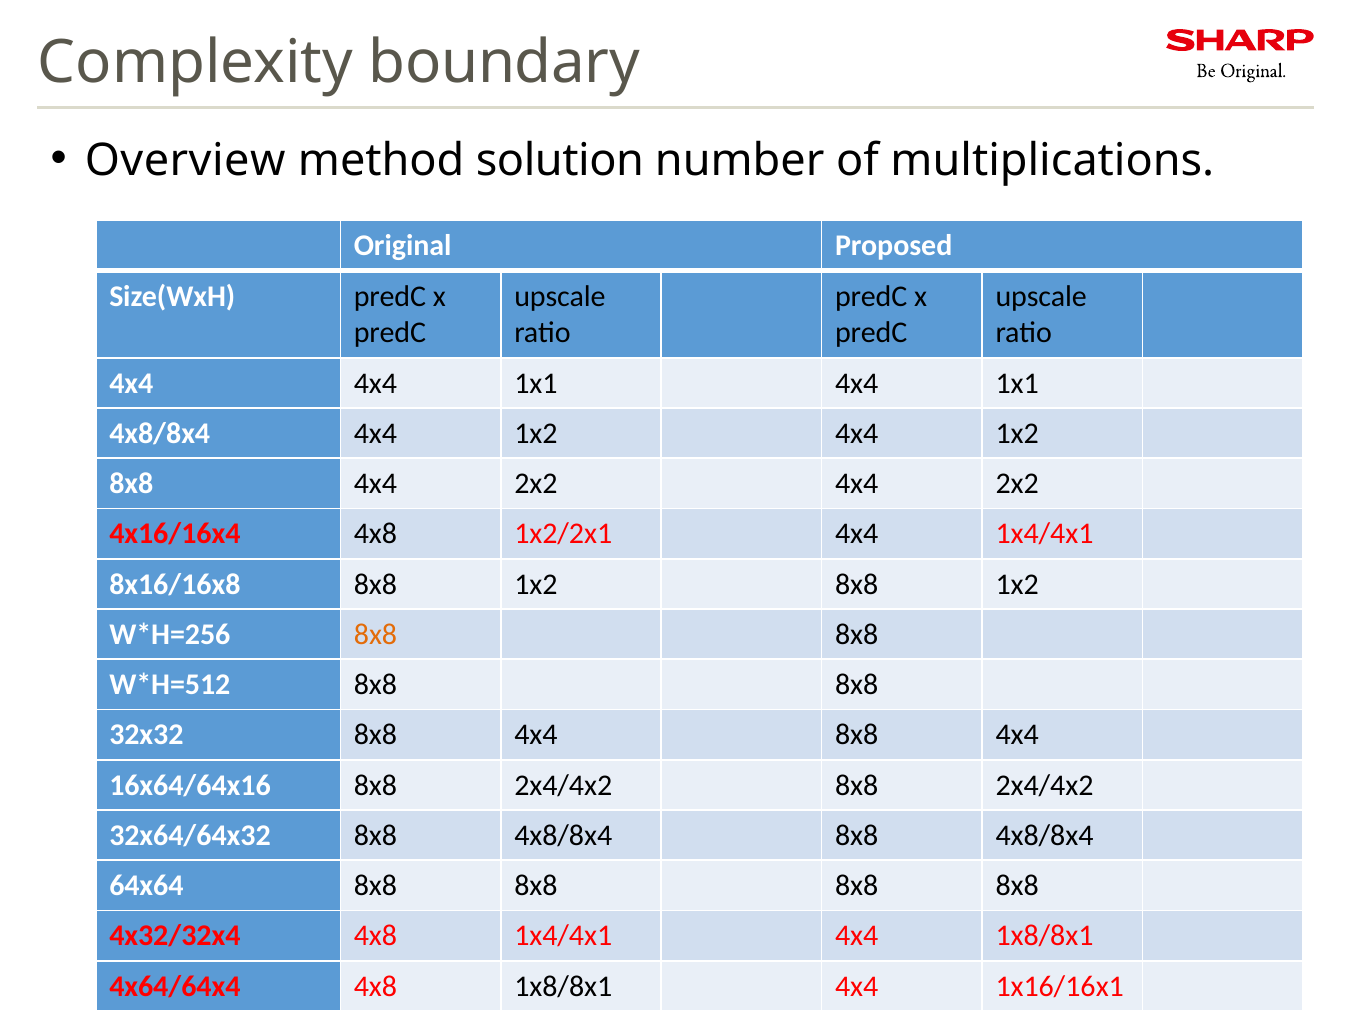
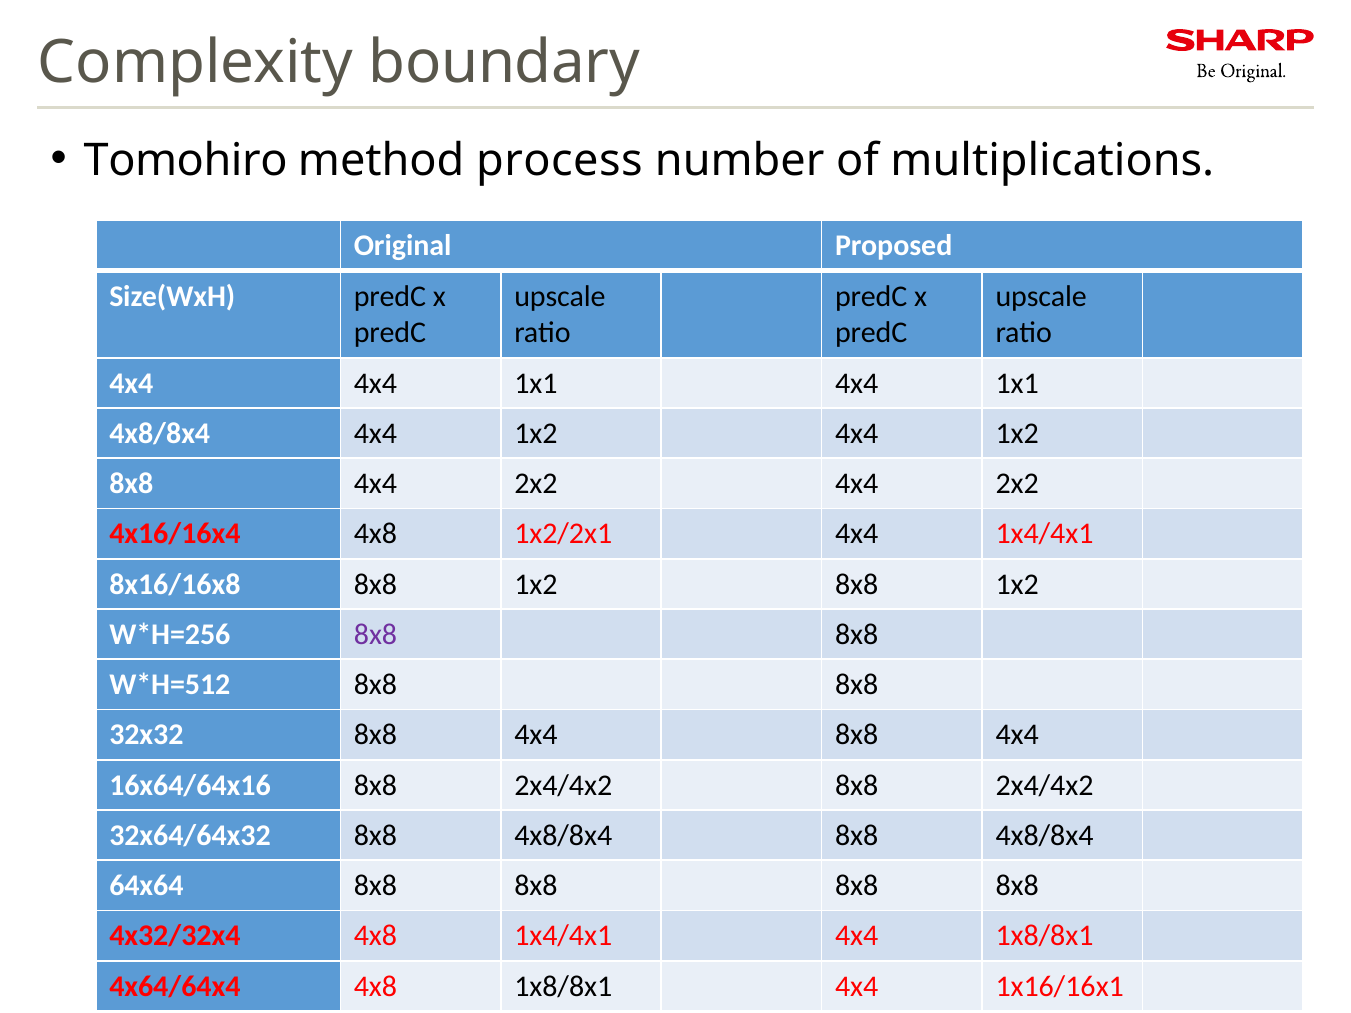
Overview: Overview -> Tomohiro
solution: solution -> process
8x8 at (376, 635) colour: orange -> purple
